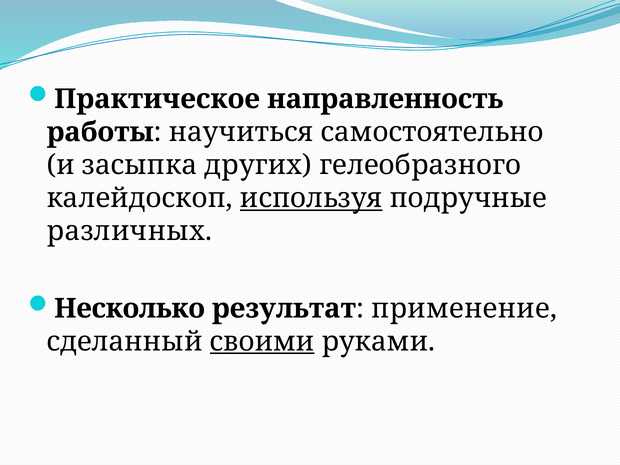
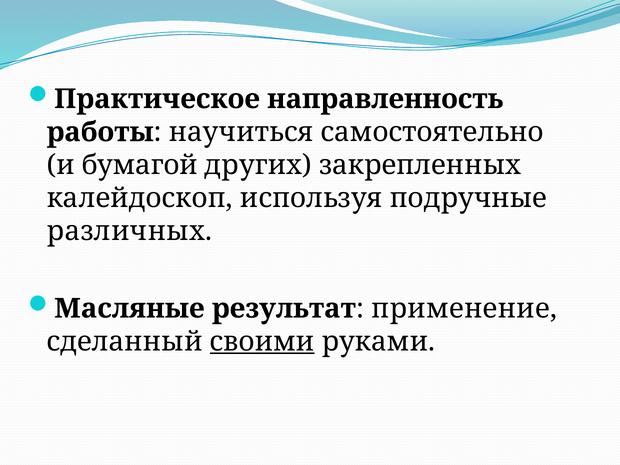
засыпка: засыпка -> бумагой
гелеобразного: гелеобразного -> закрепленных
используя underline: present -> none
Несколько: Несколько -> Масляные
